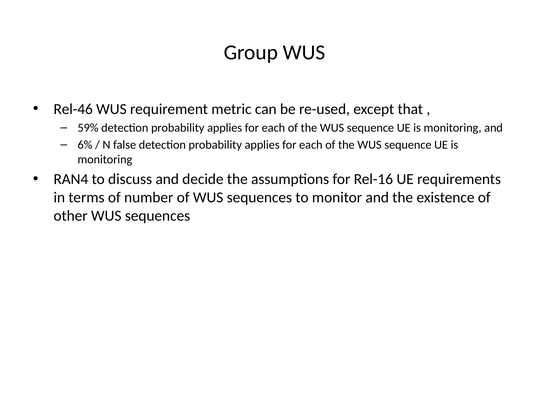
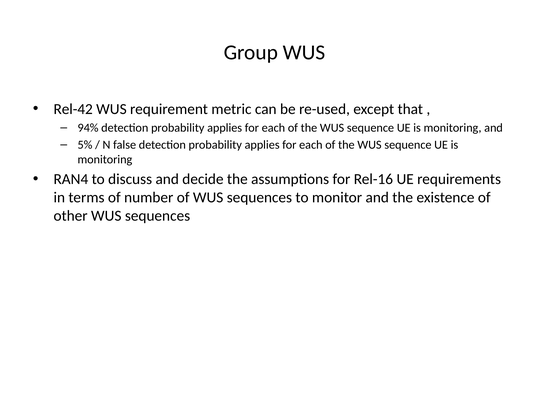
Rel-46: Rel-46 -> Rel-42
59%: 59% -> 94%
6%: 6% -> 5%
